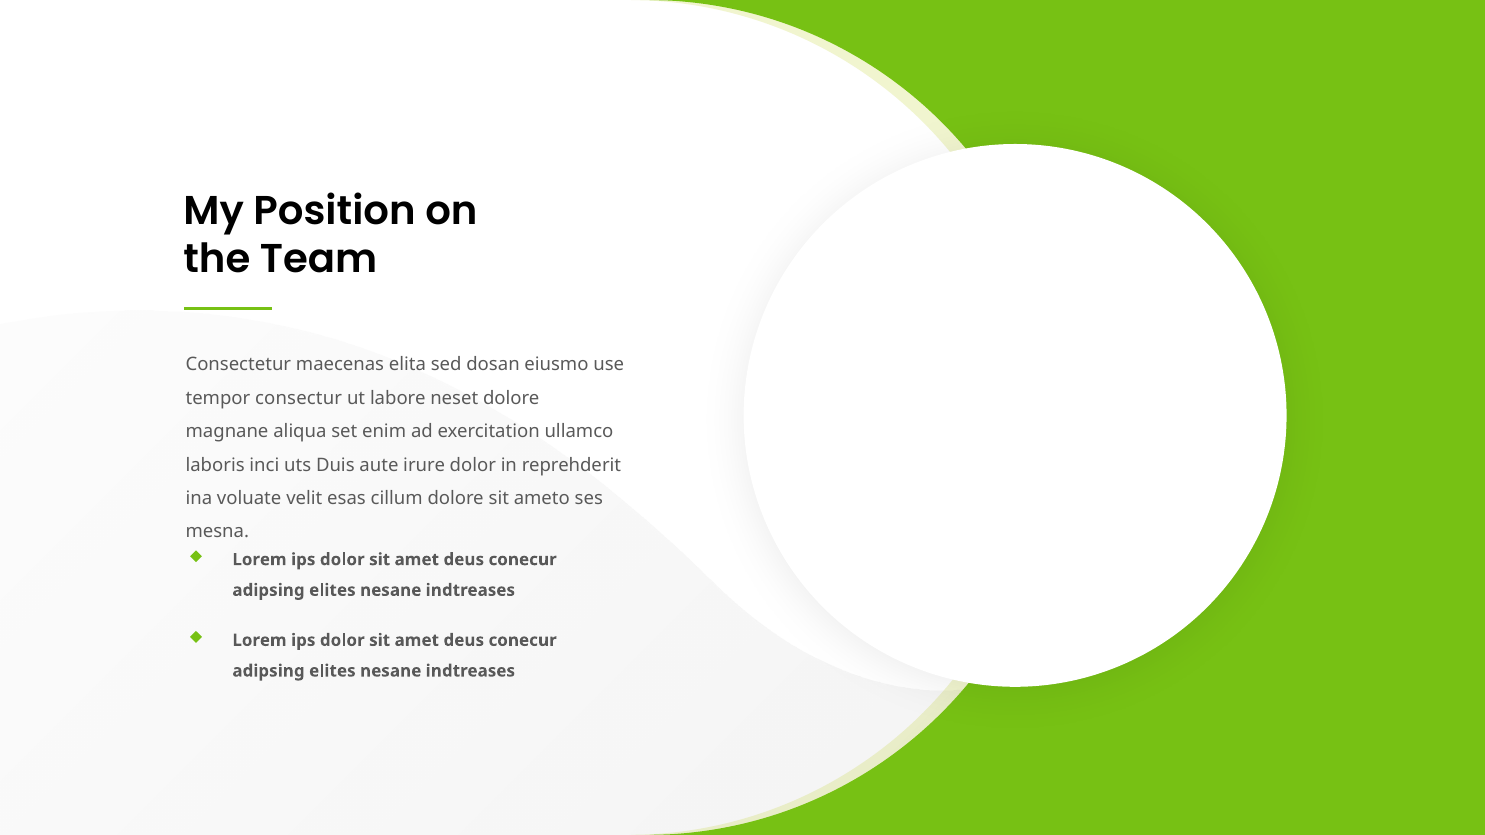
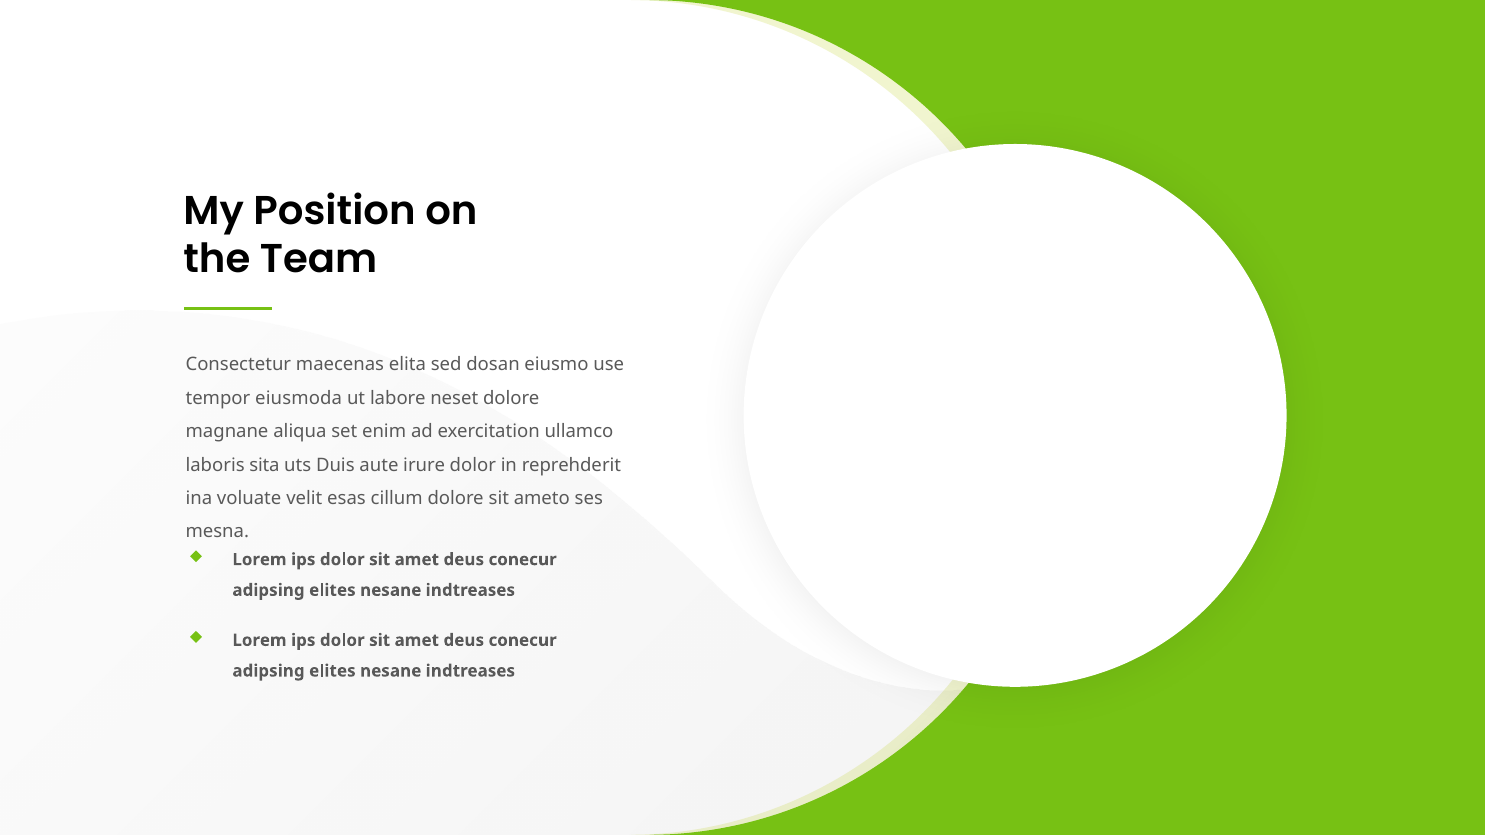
consectur: consectur -> eiusmoda
inci: inci -> sita
